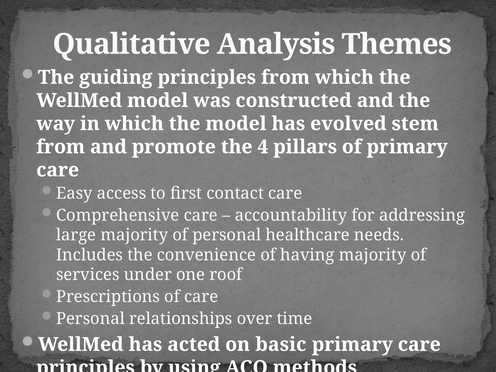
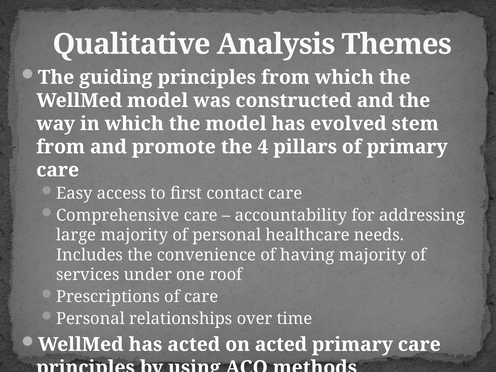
on basic: basic -> acted
